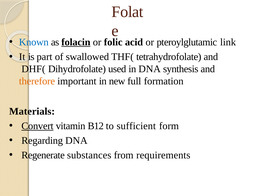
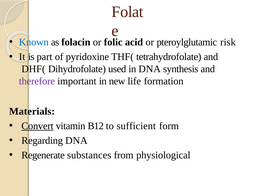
folacin underline: present -> none
link: link -> risk
swallowed: swallowed -> pyridoxine
therefore colour: orange -> purple
full: full -> life
requirements: requirements -> physiological
